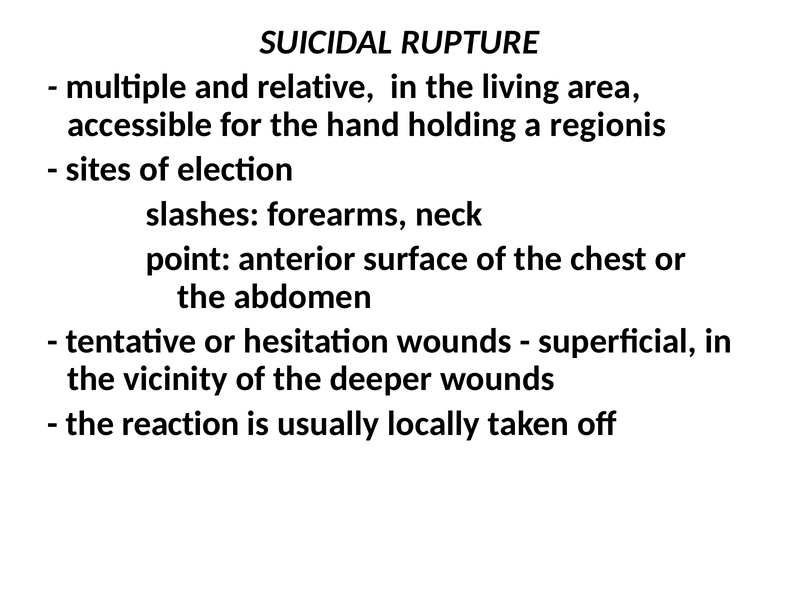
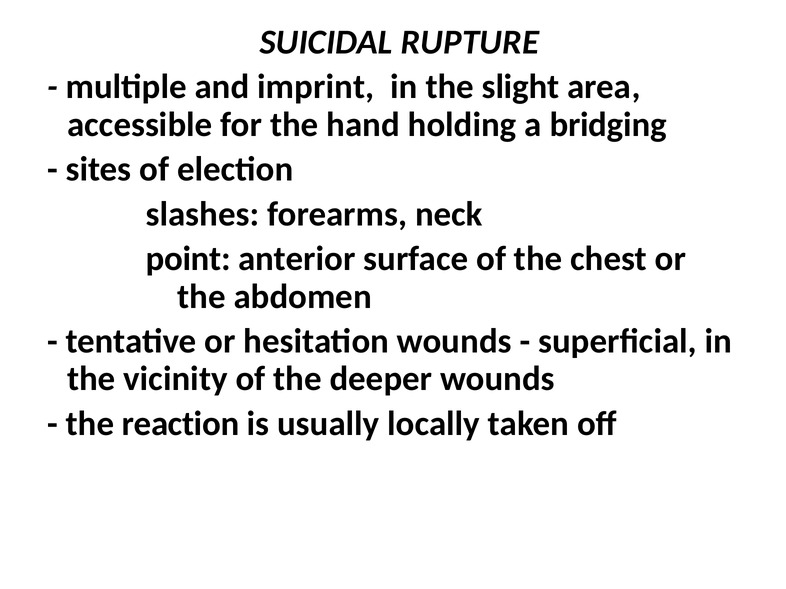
relative: relative -> imprint
living: living -> slight
regionis: regionis -> bridging
